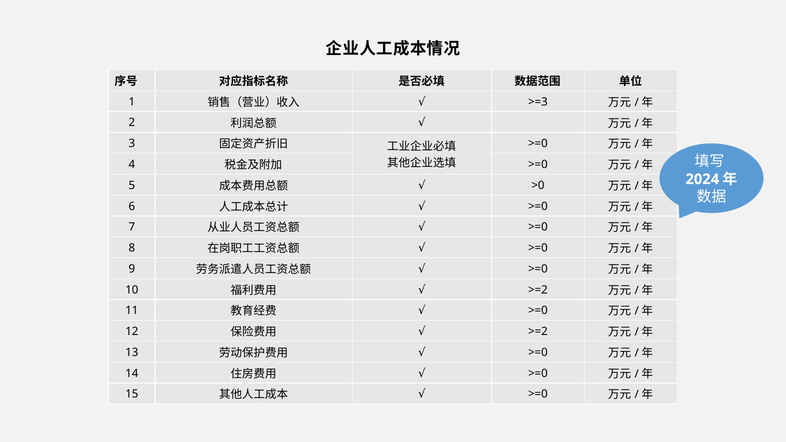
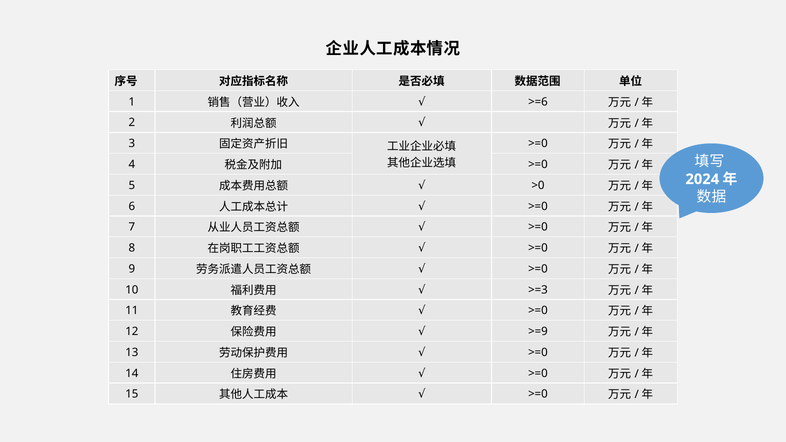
>=3: >=3 -> >=6
>=2 at (538, 290): >=2 -> >=3
>=2 at (538, 332): >=2 -> >=9
